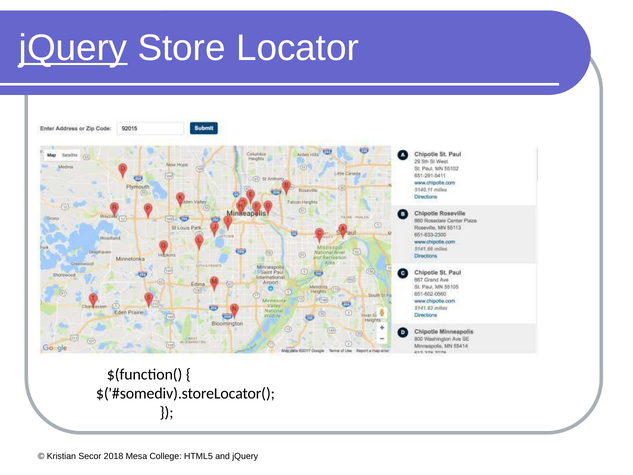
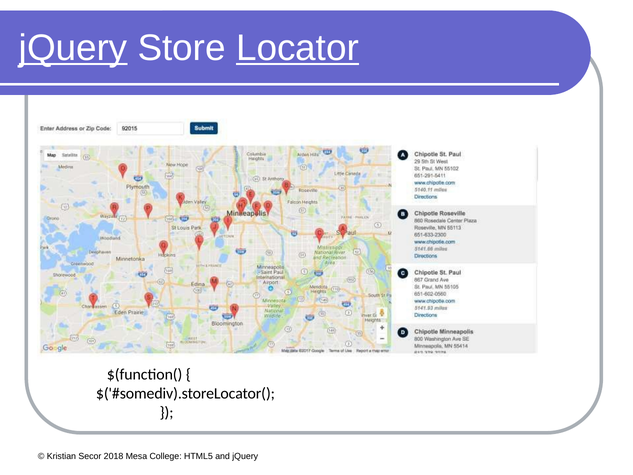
Locator underline: none -> present
